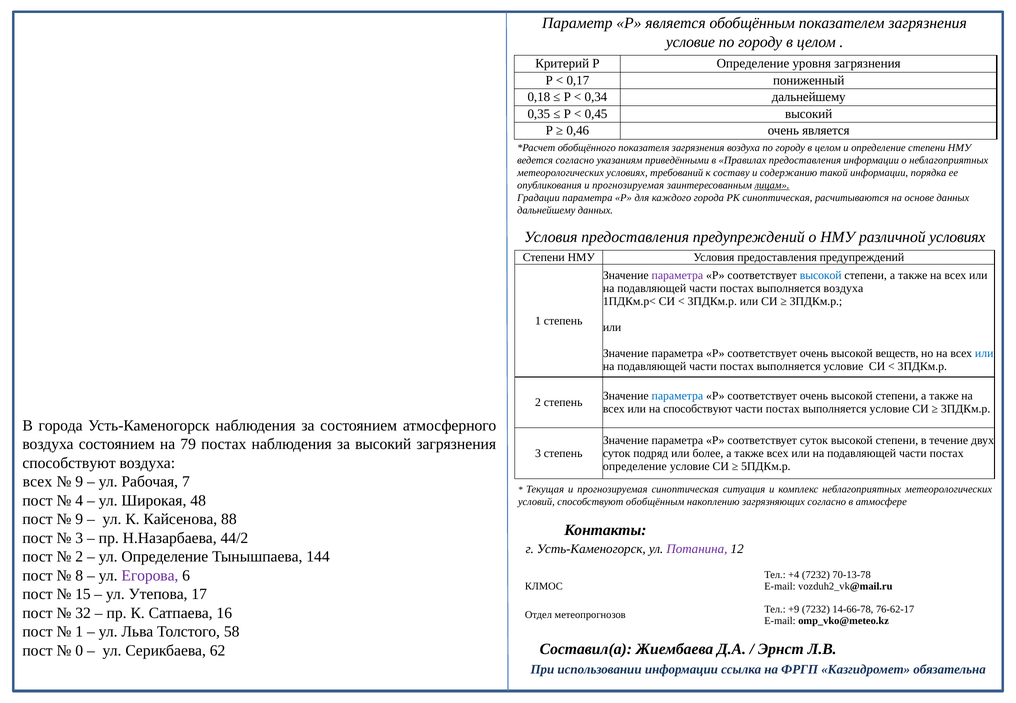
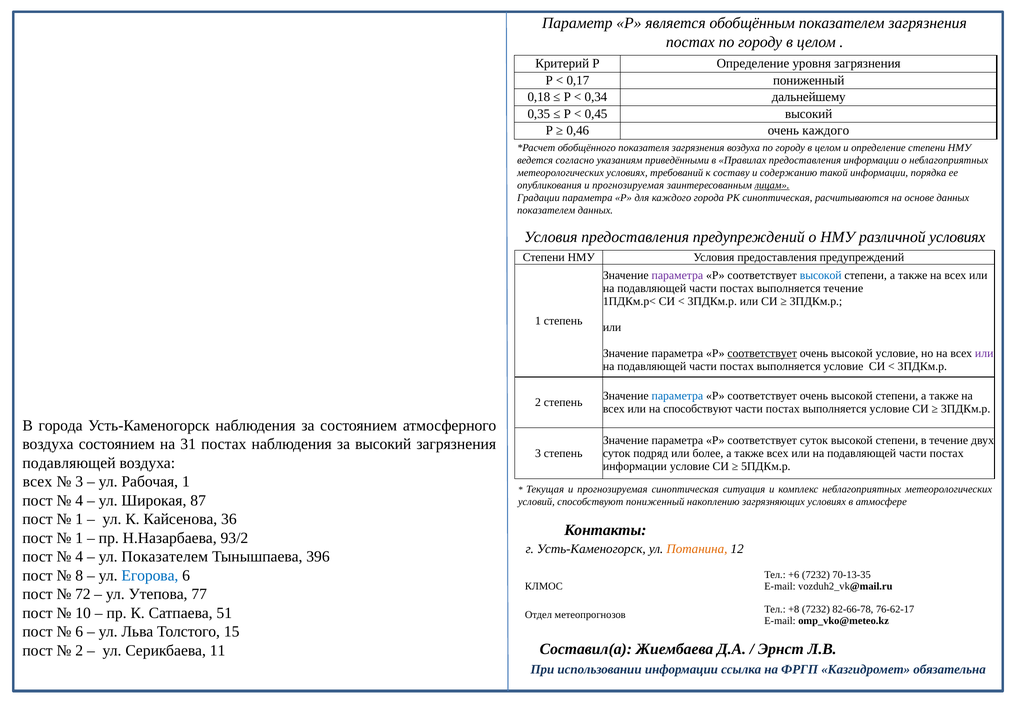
условие at (690, 42): условие -> постах
очень является: является -> каждого
дальнейшему at (546, 210): дальнейшему -> показателем
выполняется воздуха: воздуха -> течение
соответствует at (762, 353) underline: none -> present
высокой веществ: веществ -> условие
или at (984, 353) colour: blue -> purple
79: 79 -> 31
способствуют at (69, 463): способствуют -> подавляющей
определение at (635, 467): определение -> информации
9 at (79, 482): 9 -> 3
Рабочая 7: 7 -> 1
48: 48 -> 87
способствуют обобщённым: обобщённым -> пониженный
загрязняющих согласно: согласно -> условиях
9 at (79, 520): 9 -> 1
88: 88 -> 36
3 at (79, 538): 3 -> 1
44/2: 44/2 -> 93/2
Потанина colour: purple -> orange
2 at (79, 557): 2 -> 4
ул Определение: Определение -> Показателем
144: 144 -> 396
Егорова colour: purple -> blue
+4: +4 -> +6
70-13-78: 70-13-78 -> 70-13-35
15: 15 -> 72
17: 17 -> 77
+9: +9 -> +8
14-66-78: 14-66-78 -> 82-66-78
32: 32 -> 10
16: 16 -> 51
1 at (79, 632): 1 -> 6
58: 58 -> 15
0 at (79, 651): 0 -> 2
62: 62 -> 11
